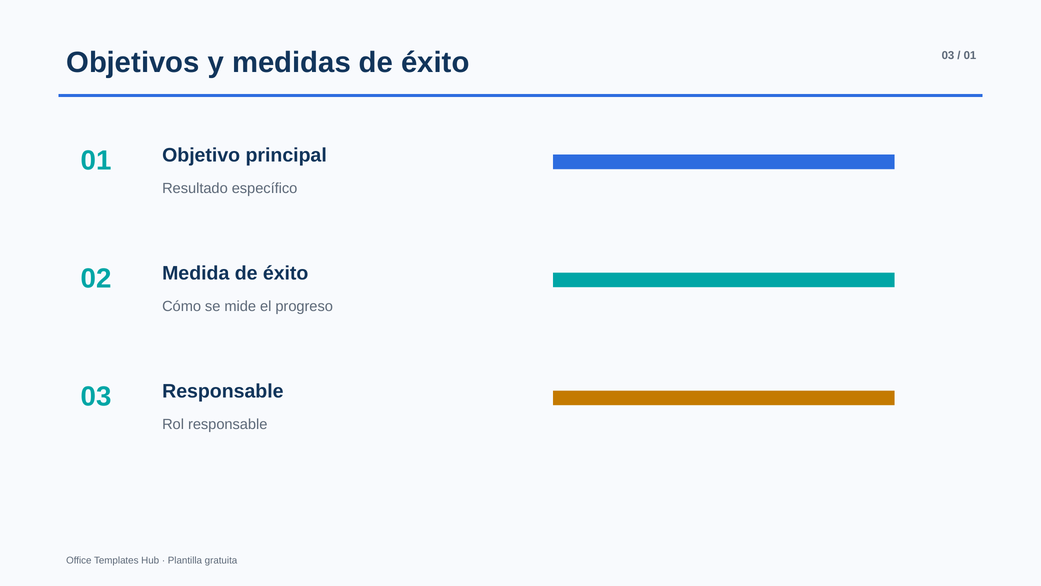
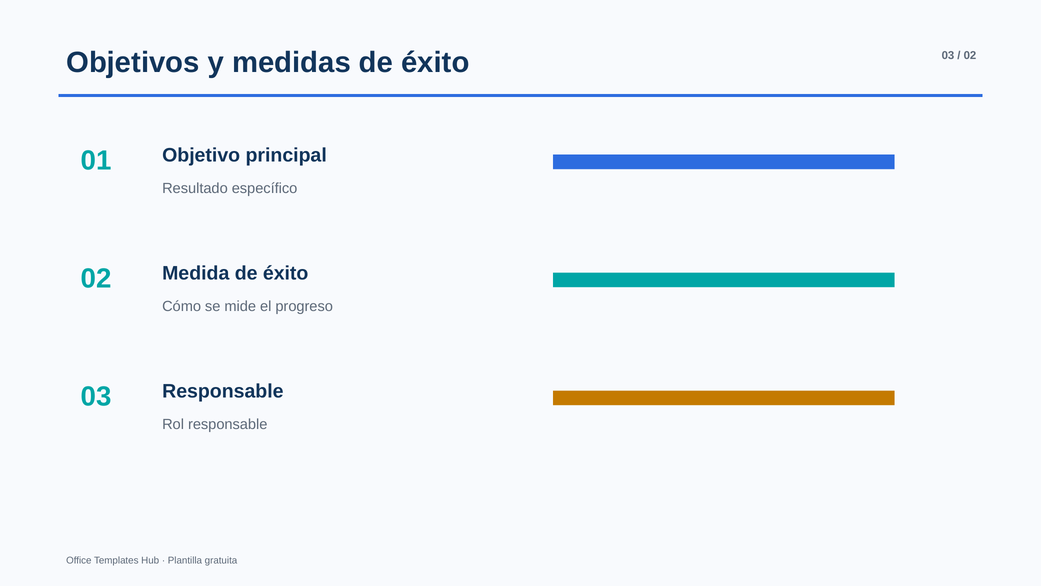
01 at (970, 55): 01 -> 02
